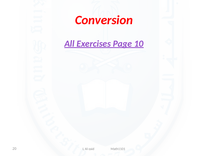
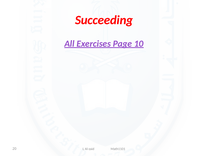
Conversion: Conversion -> Succeeding
